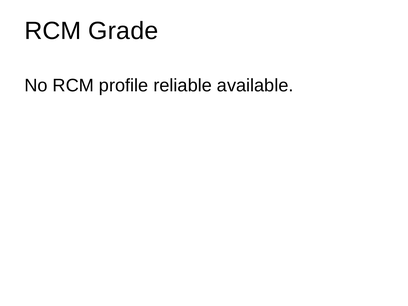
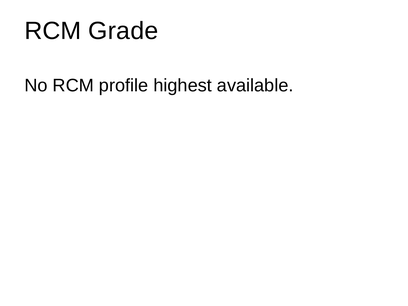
reliable: reliable -> highest
